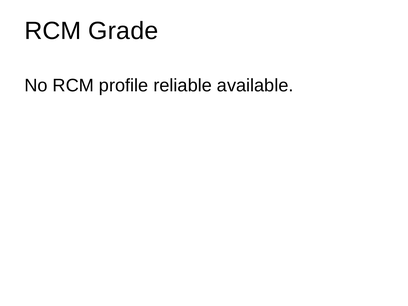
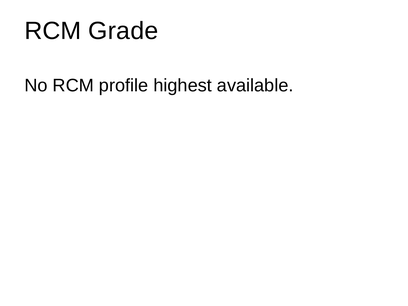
reliable: reliable -> highest
